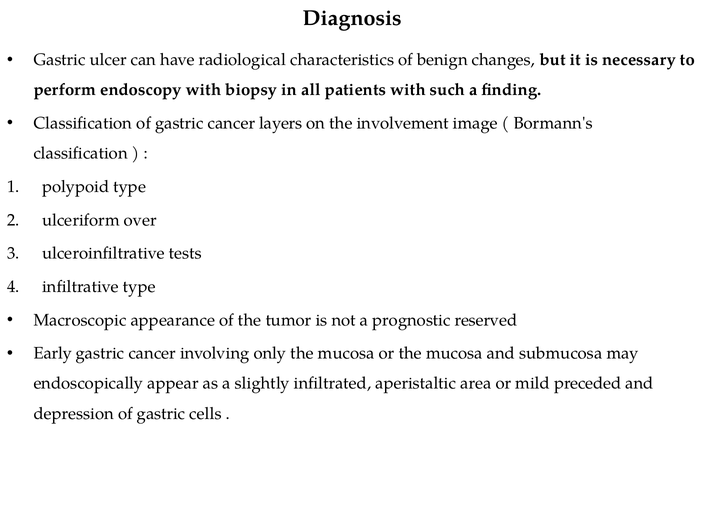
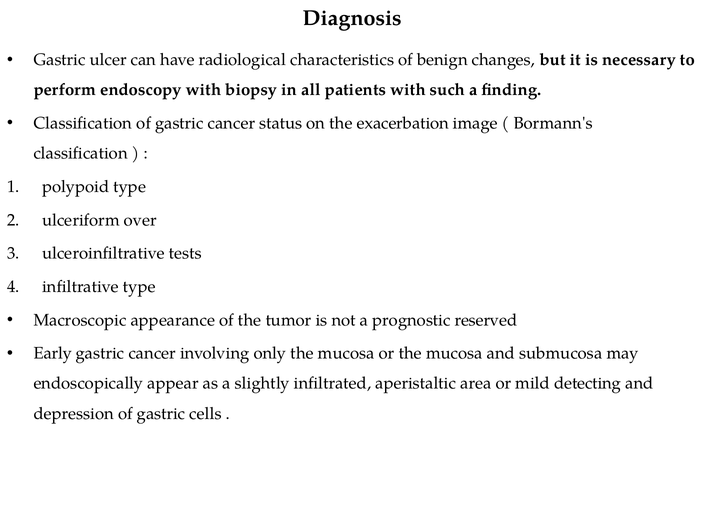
layers: layers -> status
involvement: involvement -> exacerbation
preceded: preceded -> detecting
